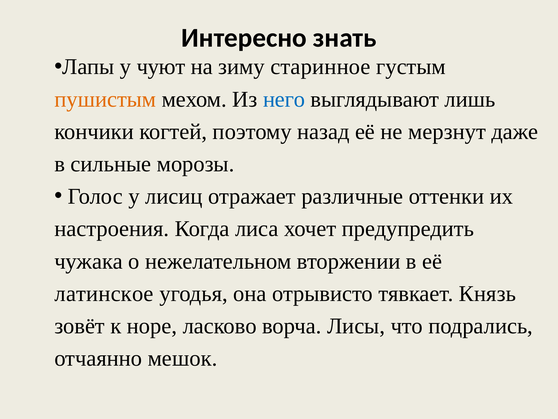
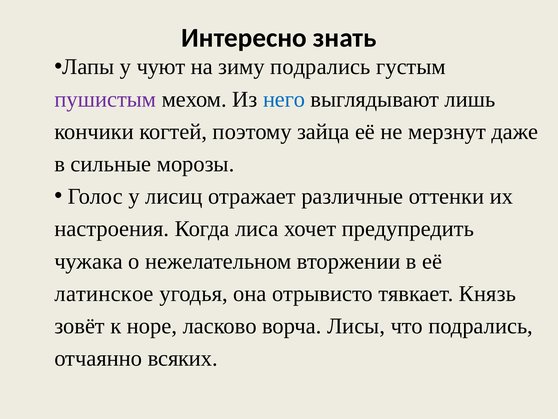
зиму старинное: старинное -> подрались
пушистым colour: orange -> purple
назад: назад -> зайца
мешок: мешок -> всяких
